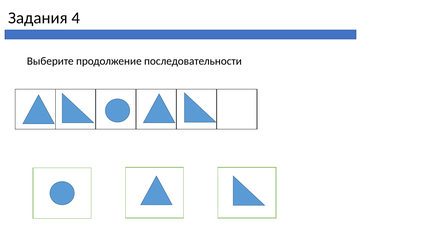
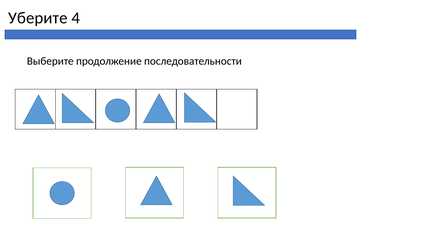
Задания: Задания -> Уберите
